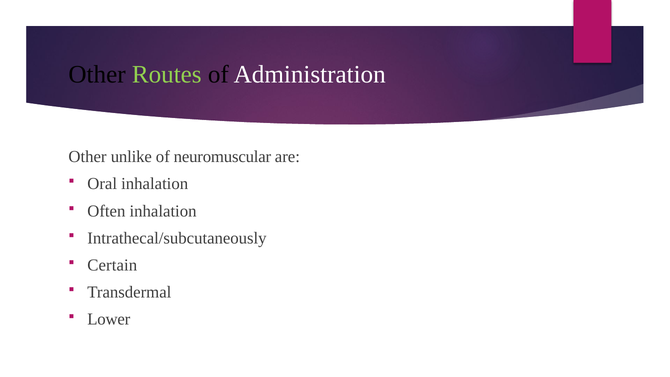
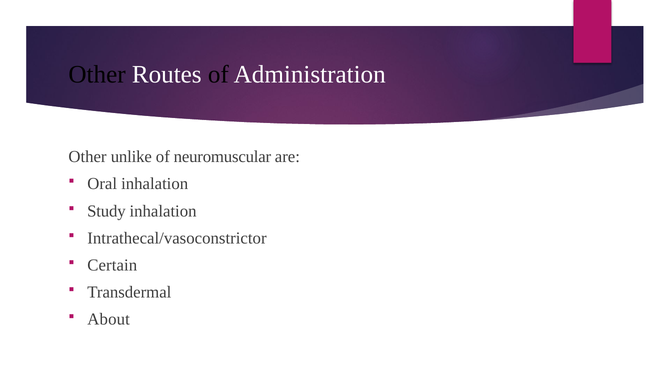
Routes colour: light green -> white
Often: Often -> Study
Intrathecal/subcutaneously: Intrathecal/subcutaneously -> Intrathecal/vasoconstrictor
Lower: Lower -> About
